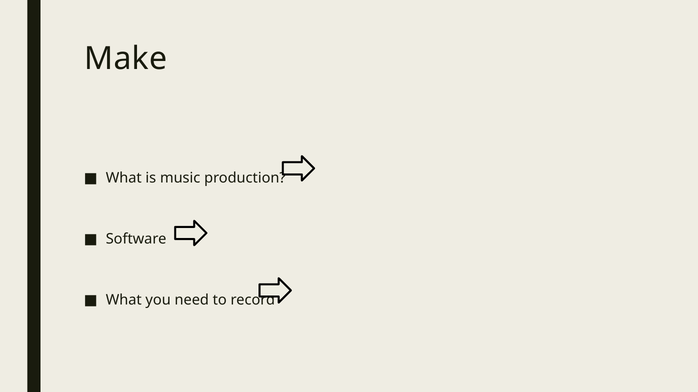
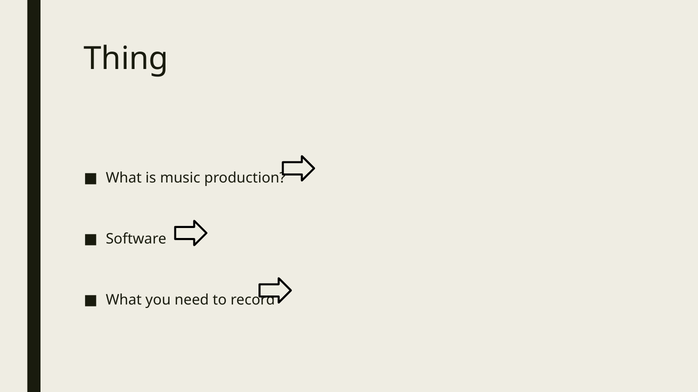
Make: Make -> Thing
